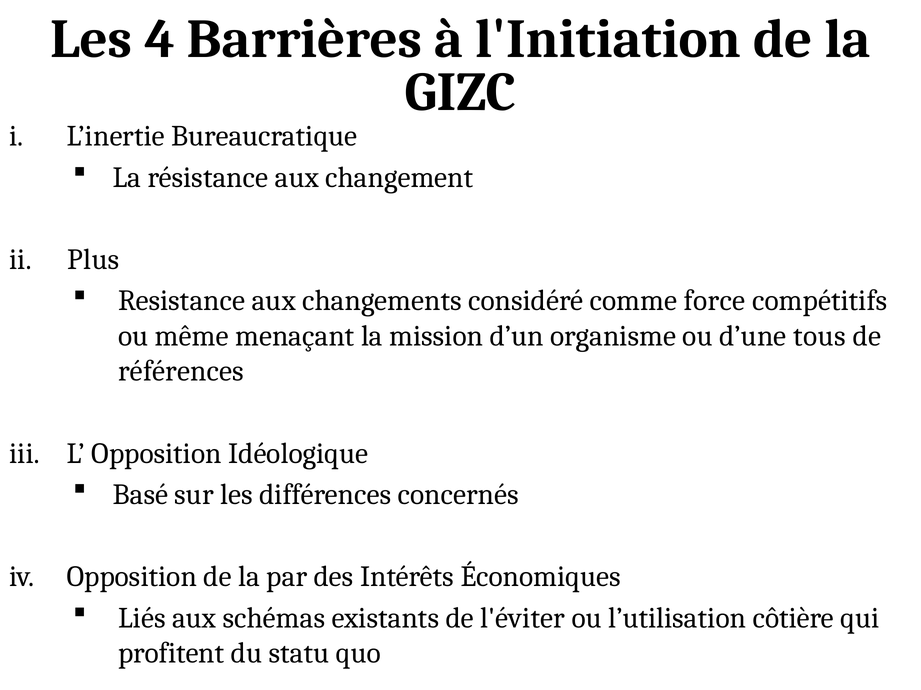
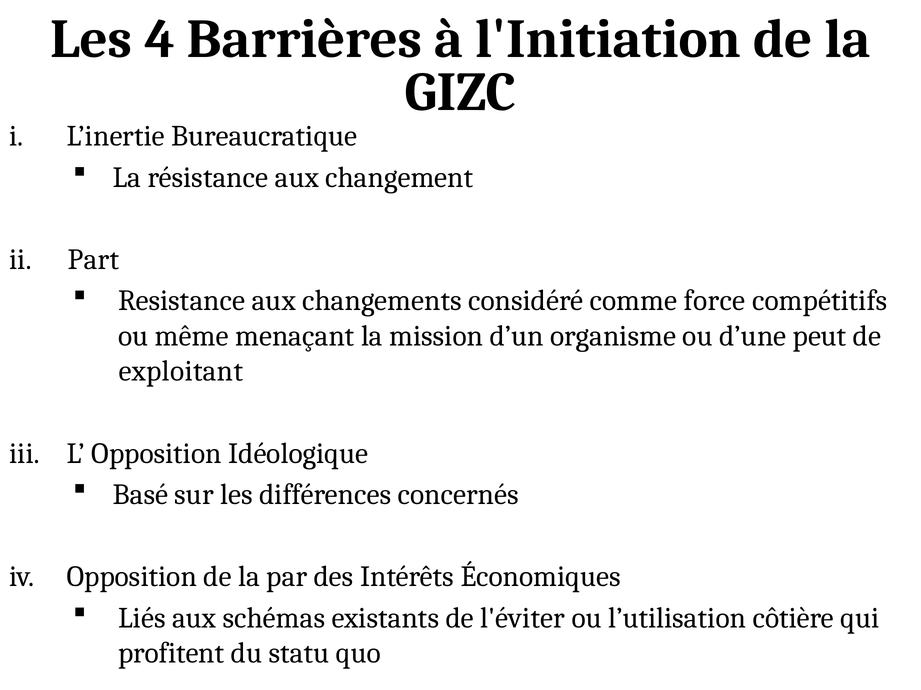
Plus: Plus -> Part
tous: tous -> peut
références: références -> exploitant
